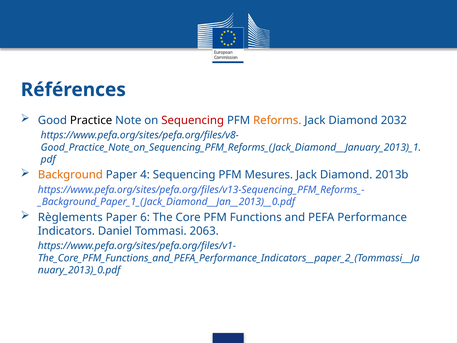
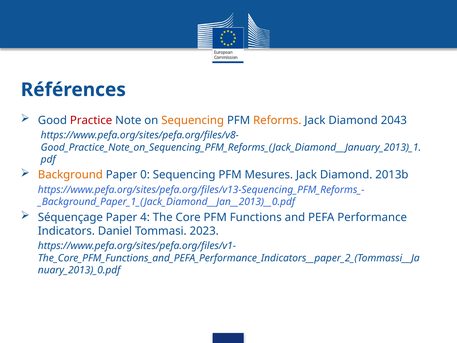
Practice colour: black -> red
Sequencing at (193, 120) colour: red -> orange
2032: 2032 -> 2043
4: 4 -> 0
Règlements: Règlements -> Séquençage
6: 6 -> 4
2063: 2063 -> 2023
